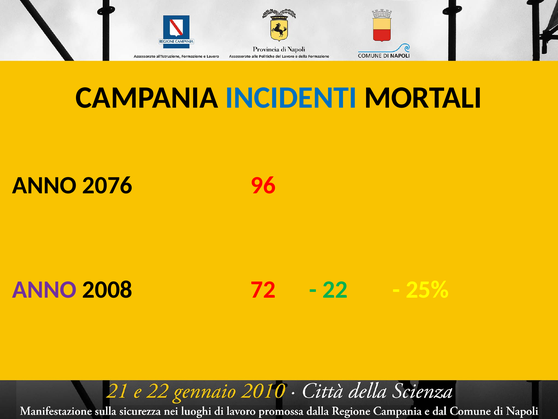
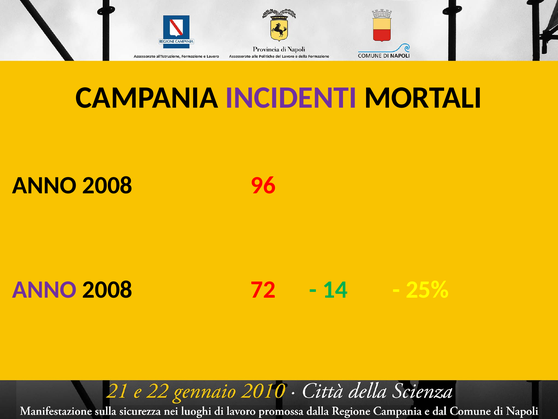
INCIDENTI colour: blue -> purple
2076 at (107, 185): 2076 -> 2008
22: 22 -> 14
